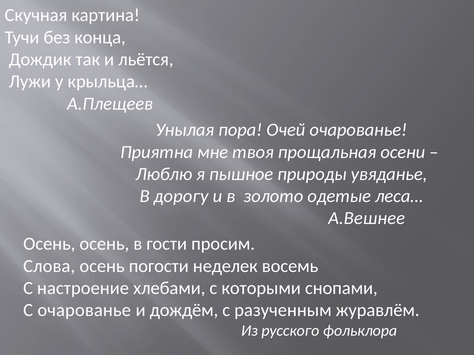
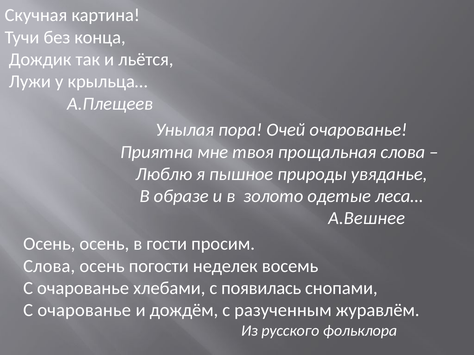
прощальная осени: осени -> слова
дорогу: дорогу -> образе
настроение at (83, 289): настроение -> очарованье
которыми: которыми -> появилась
